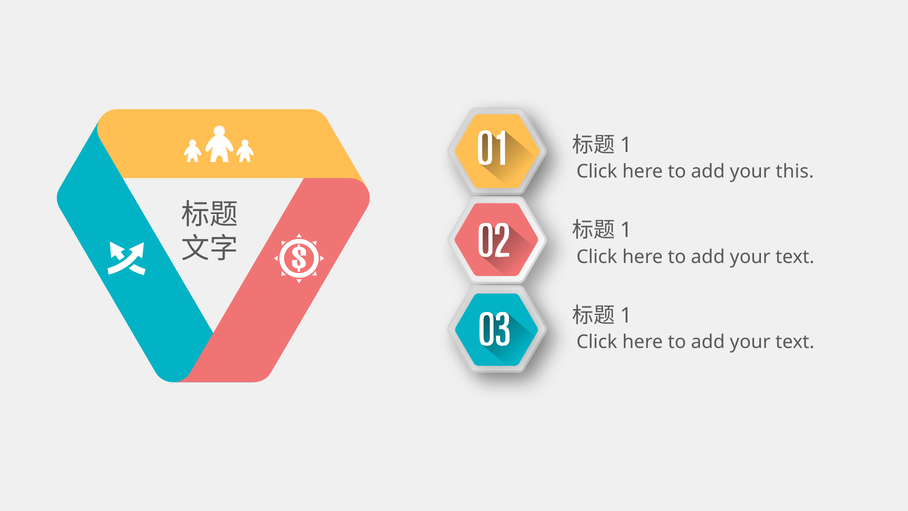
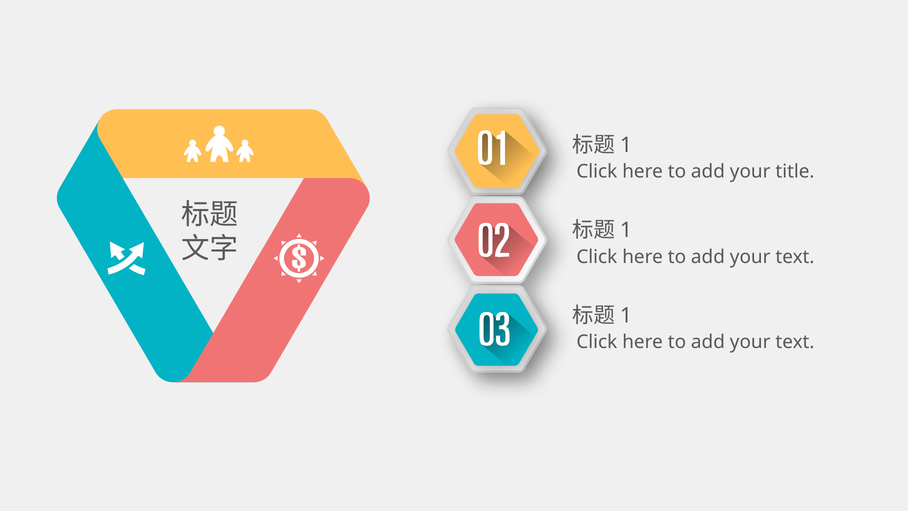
this: this -> title
